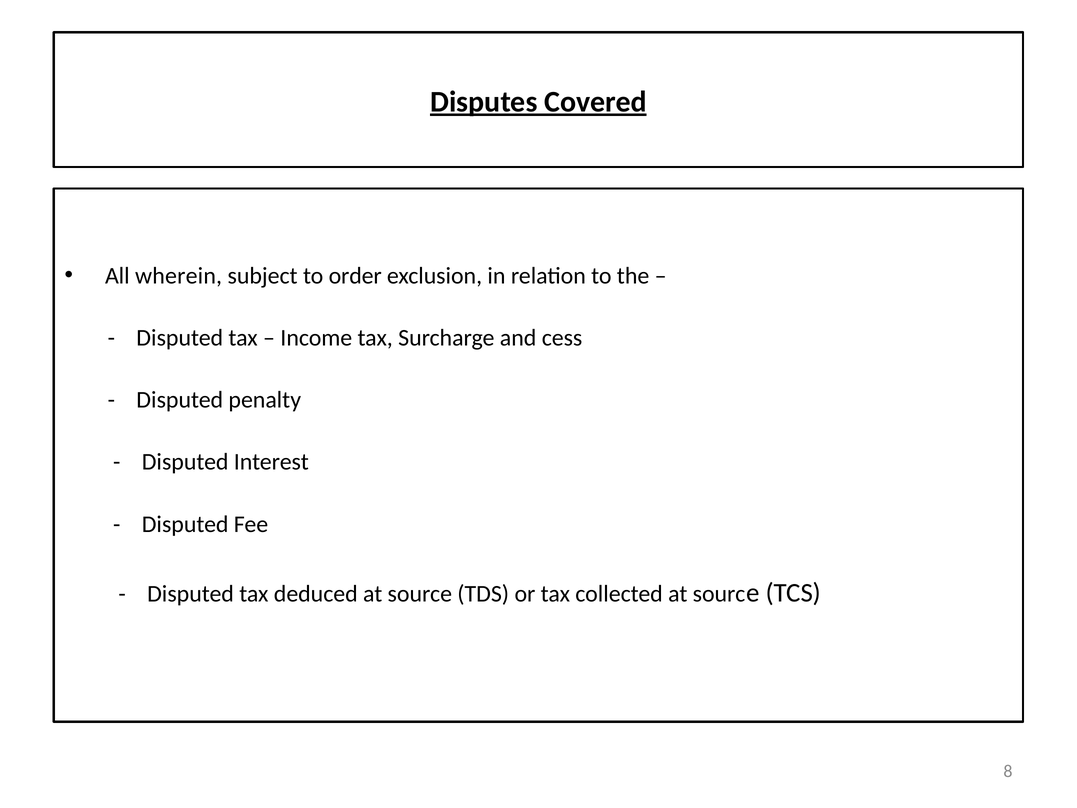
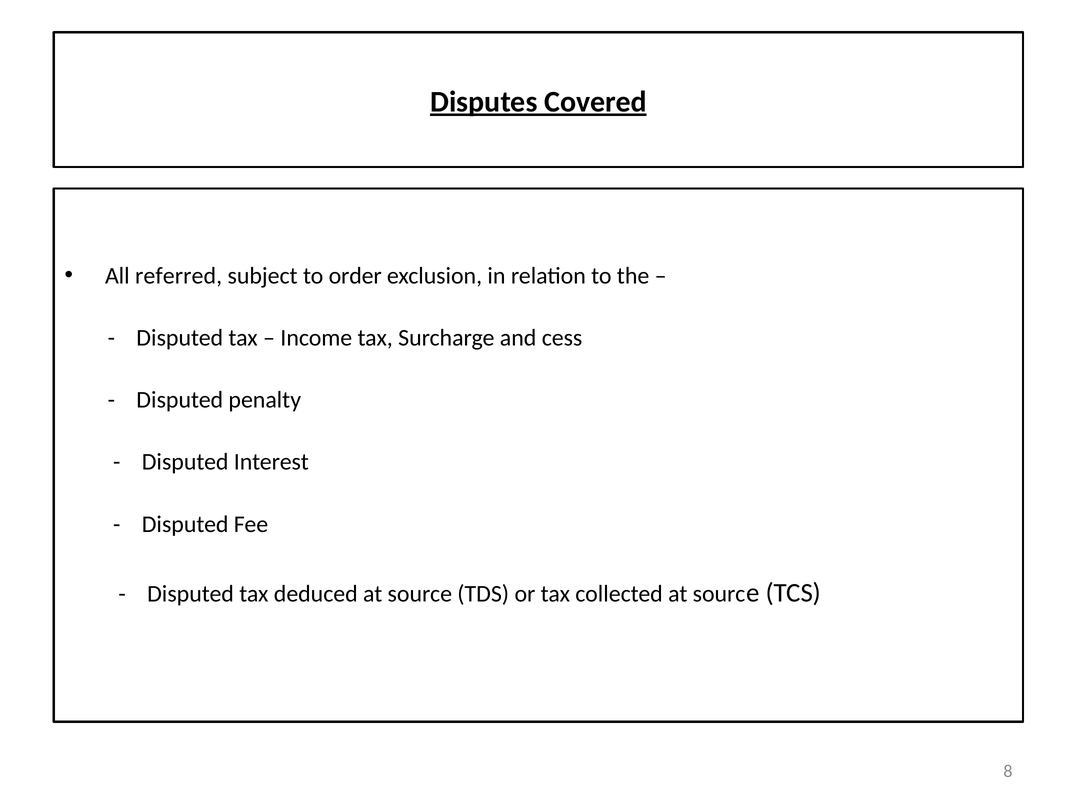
wherein: wherein -> referred
